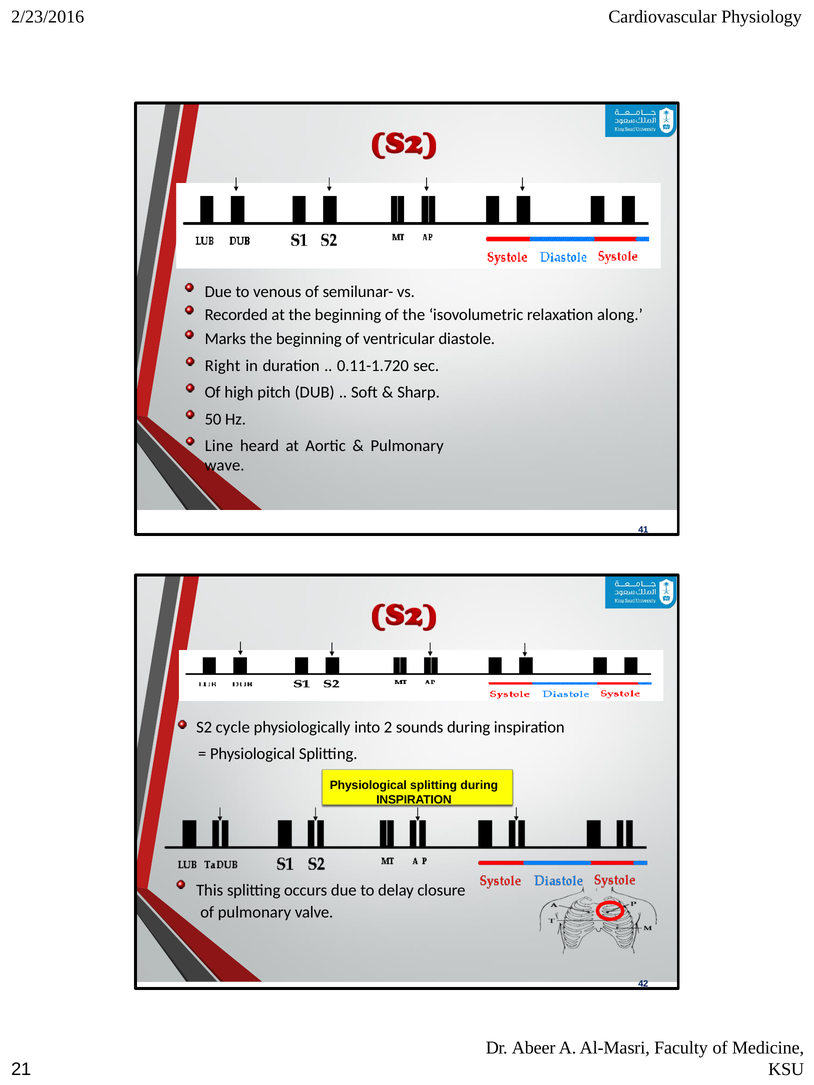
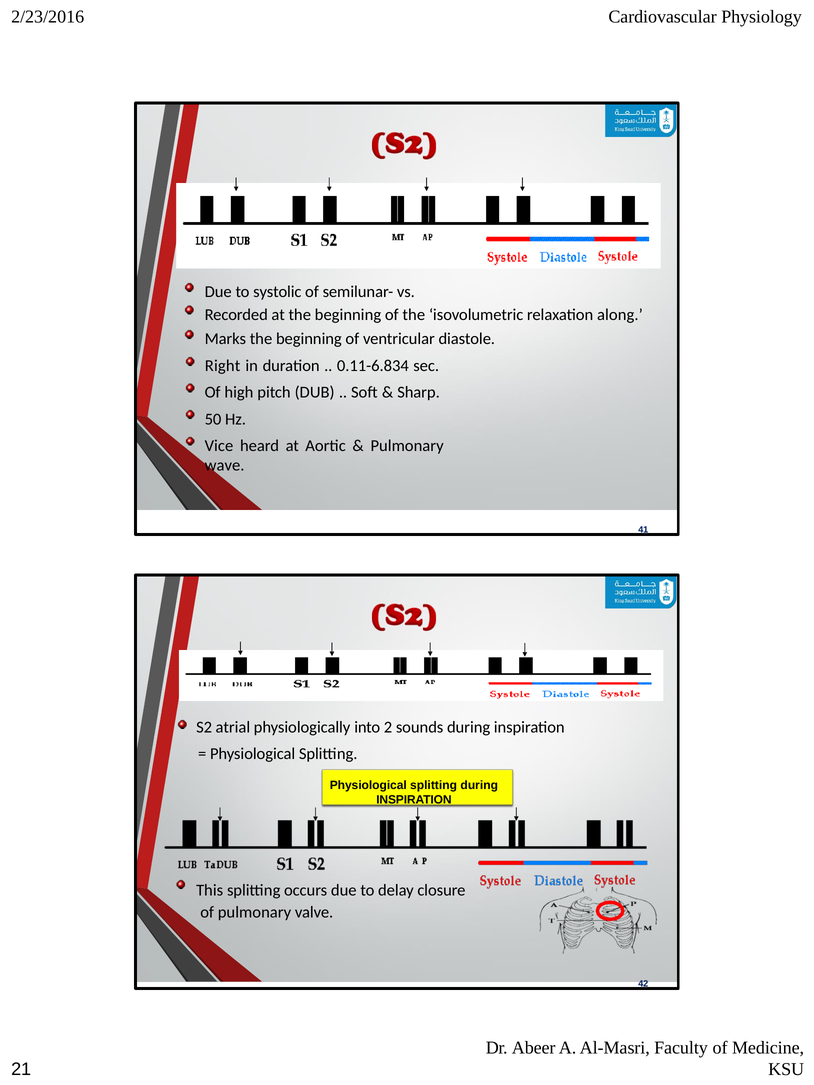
venous: venous -> systolic
0.11-1.720: 0.11-1.720 -> 0.11-6.834
Line: Line -> Vice
cycle: cycle -> atrial
